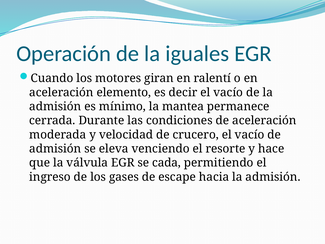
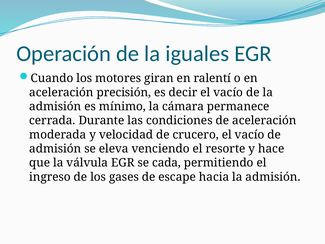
elemento: elemento -> precisión
mantea: mantea -> cámara
